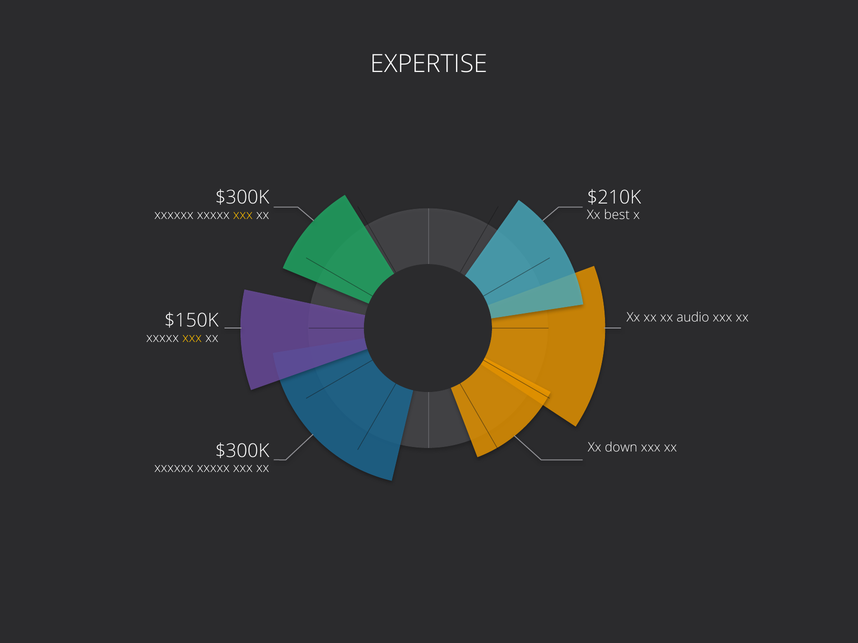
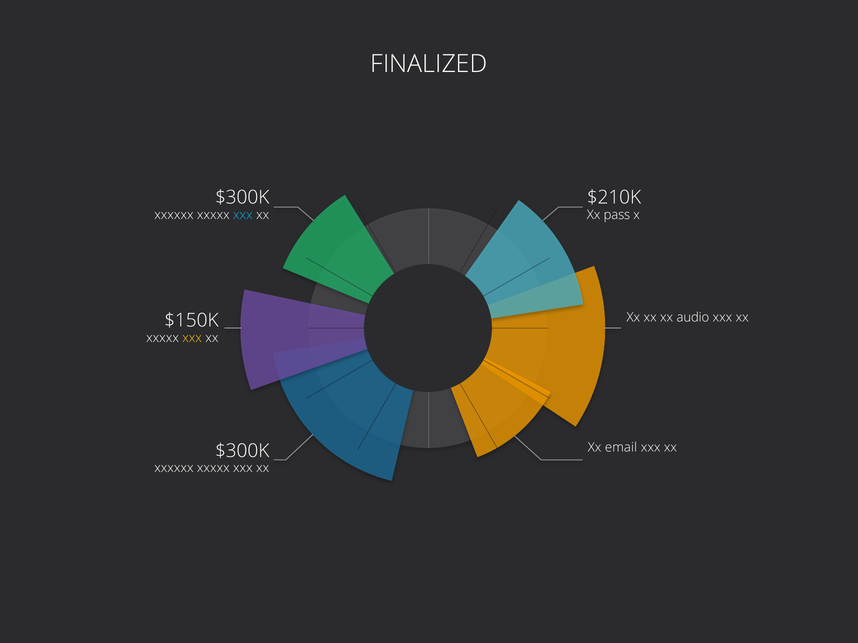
EXPERTISE: EXPERTISE -> FINALIZED
xxx at (243, 215) colour: yellow -> light blue
best: best -> pass
down: down -> email
